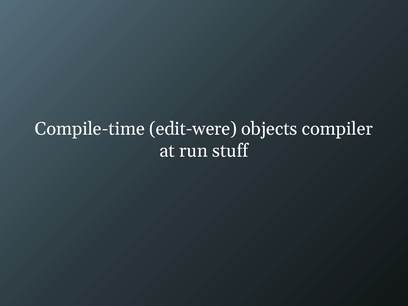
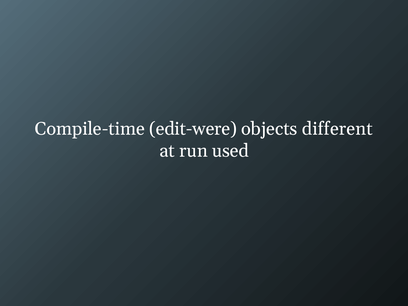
compiler: compiler -> different
stuff: stuff -> used
